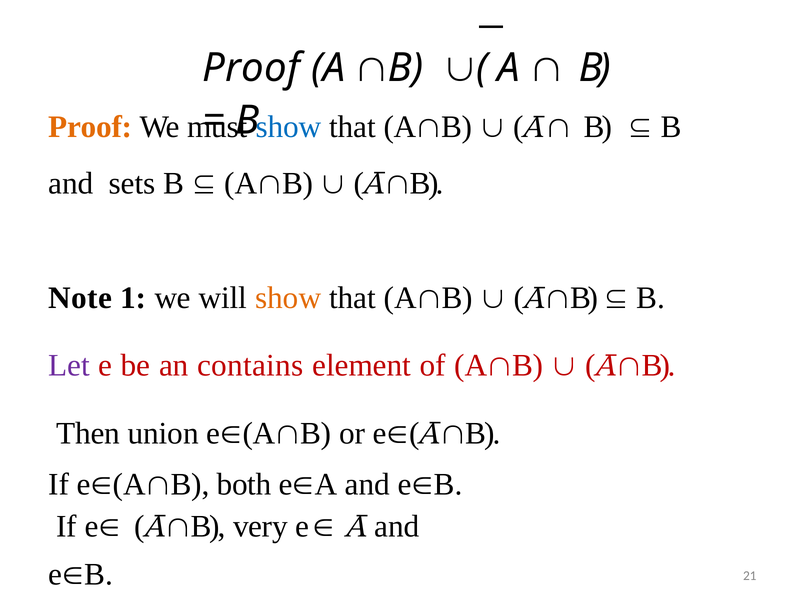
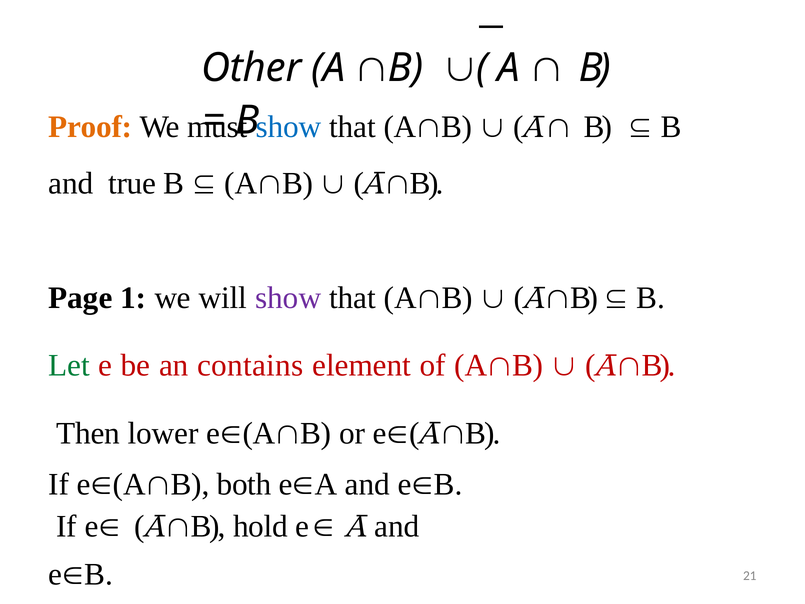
Proof at (251, 68): Proof -> Other
sets: sets -> true
Note: Note -> Page
show at (288, 298) colour: orange -> purple
Let colour: purple -> green
union: union -> lower
very: very -> hold
